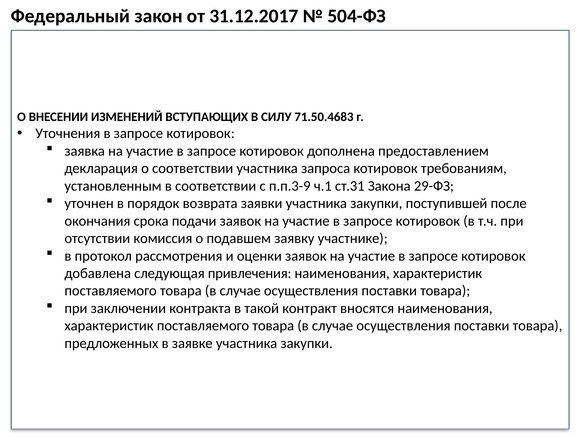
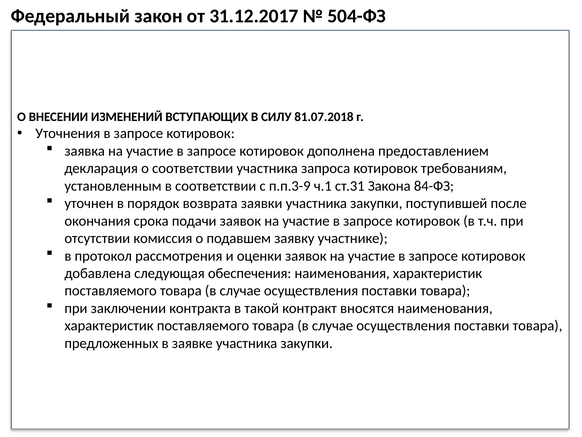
71.50.4683: 71.50.4683 -> 81.07.2018
29-ФЗ: 29-ФЗ -> 84-ФЗ
привлечения: привлечения -> обеспечения
